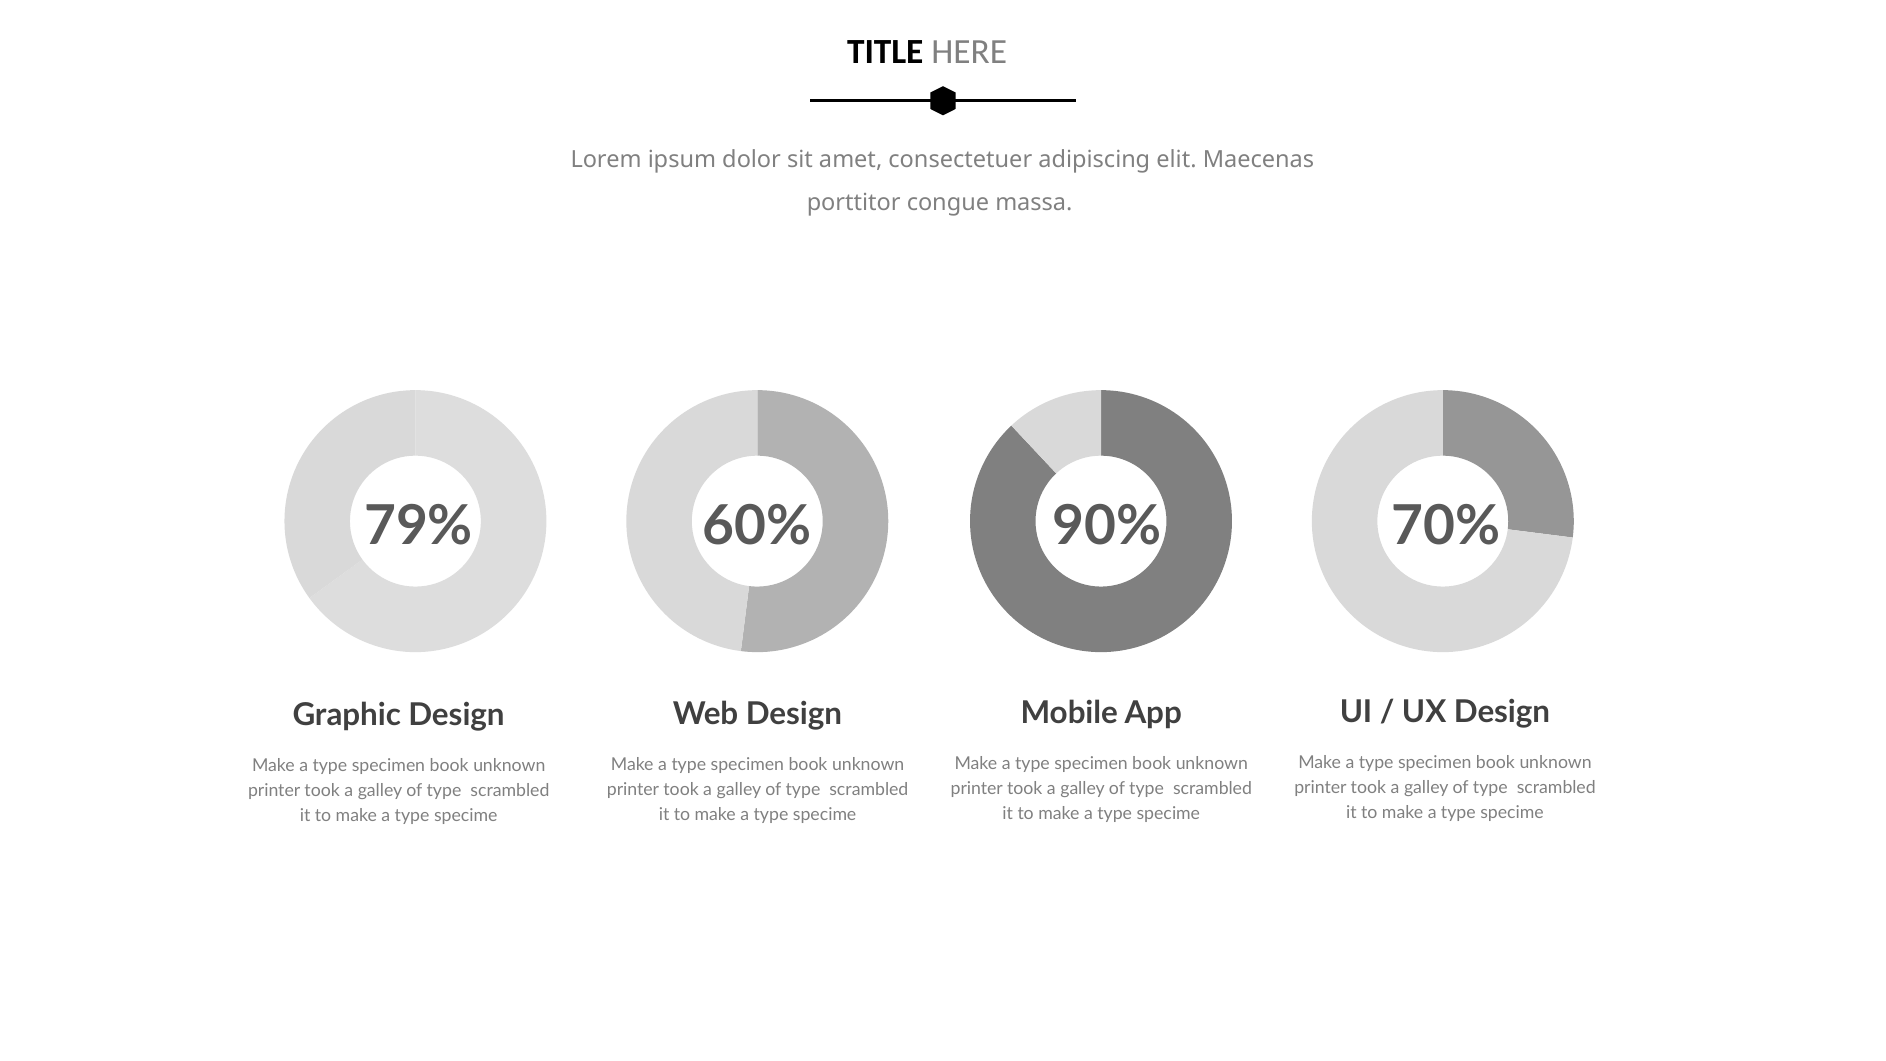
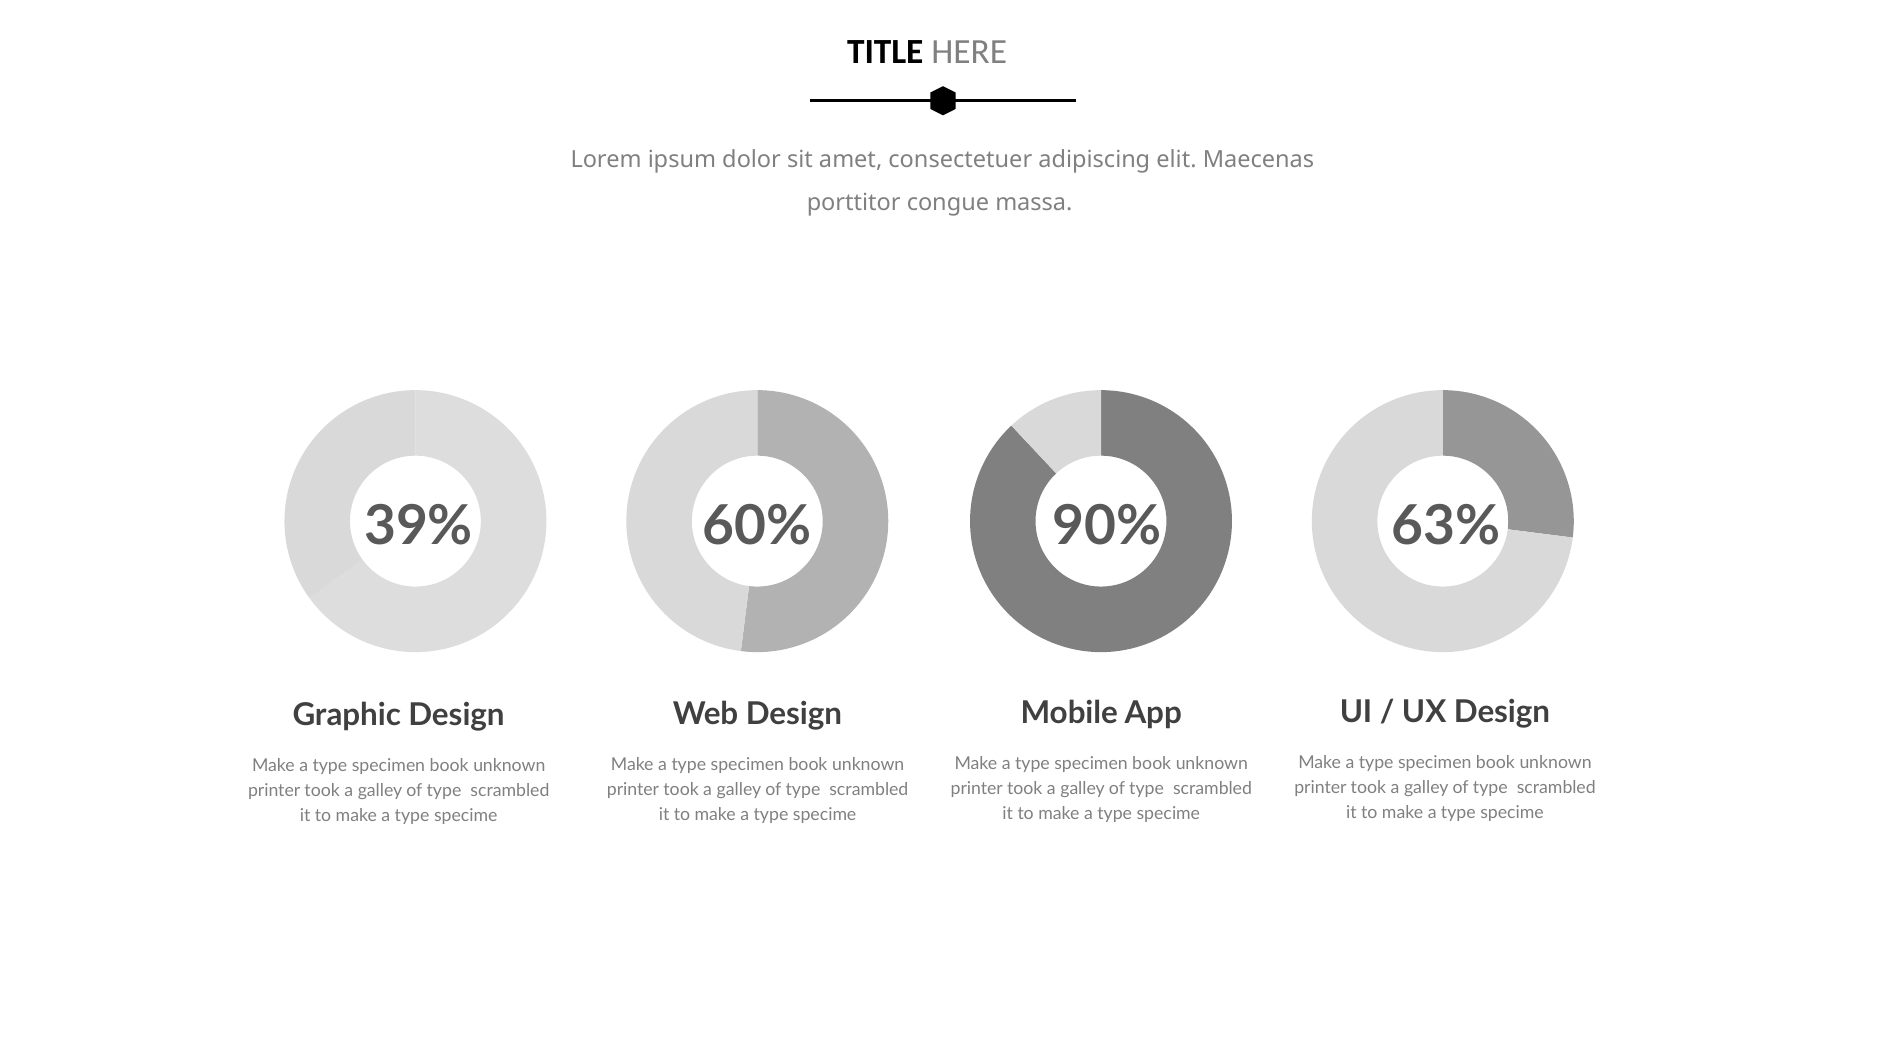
79%: 79% -> 39%
70%: 70% -> 63%
